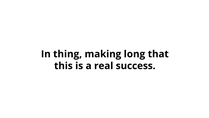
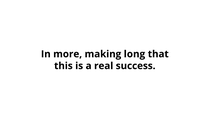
thing: thing -> more
